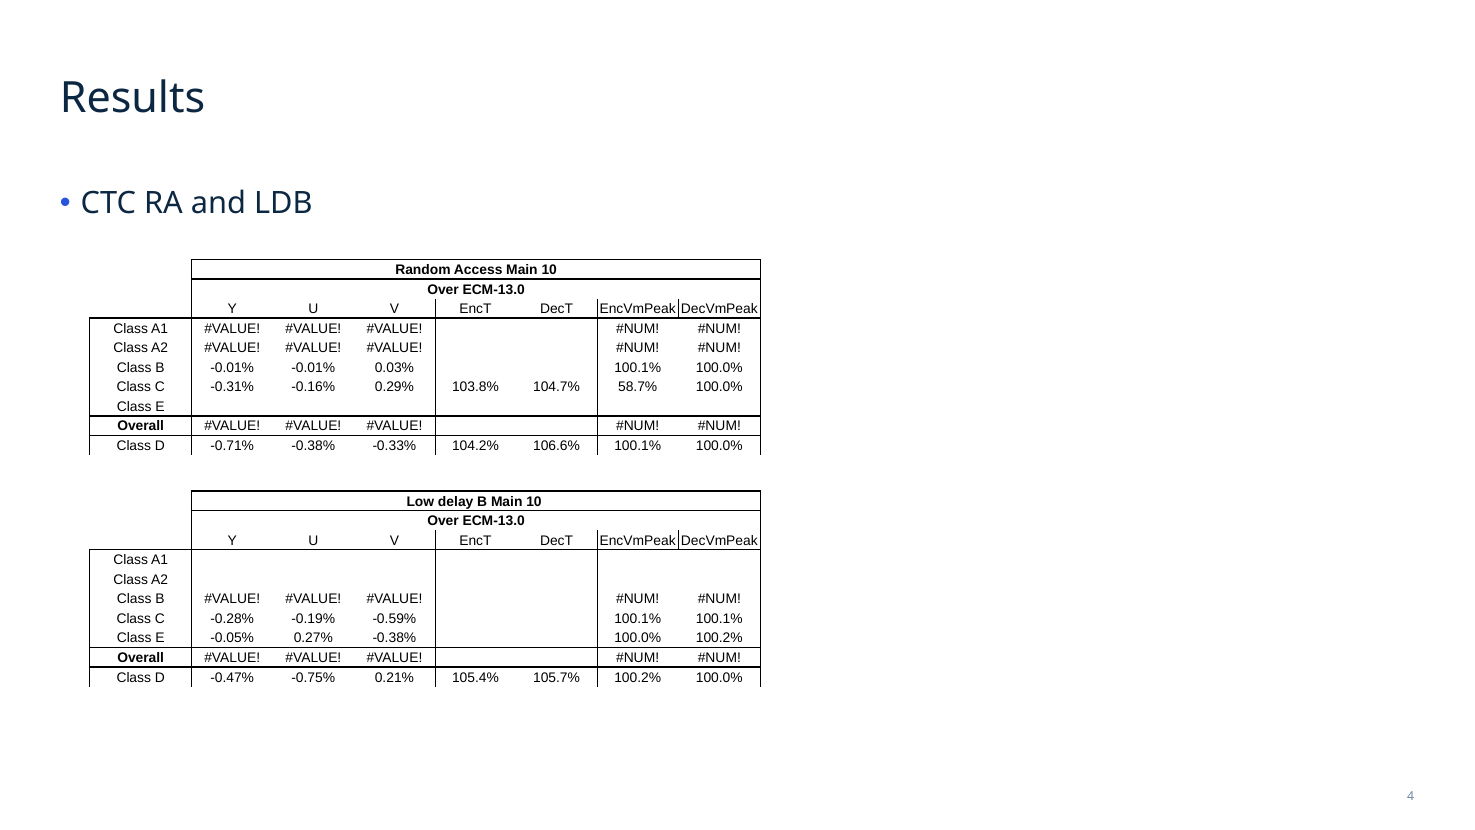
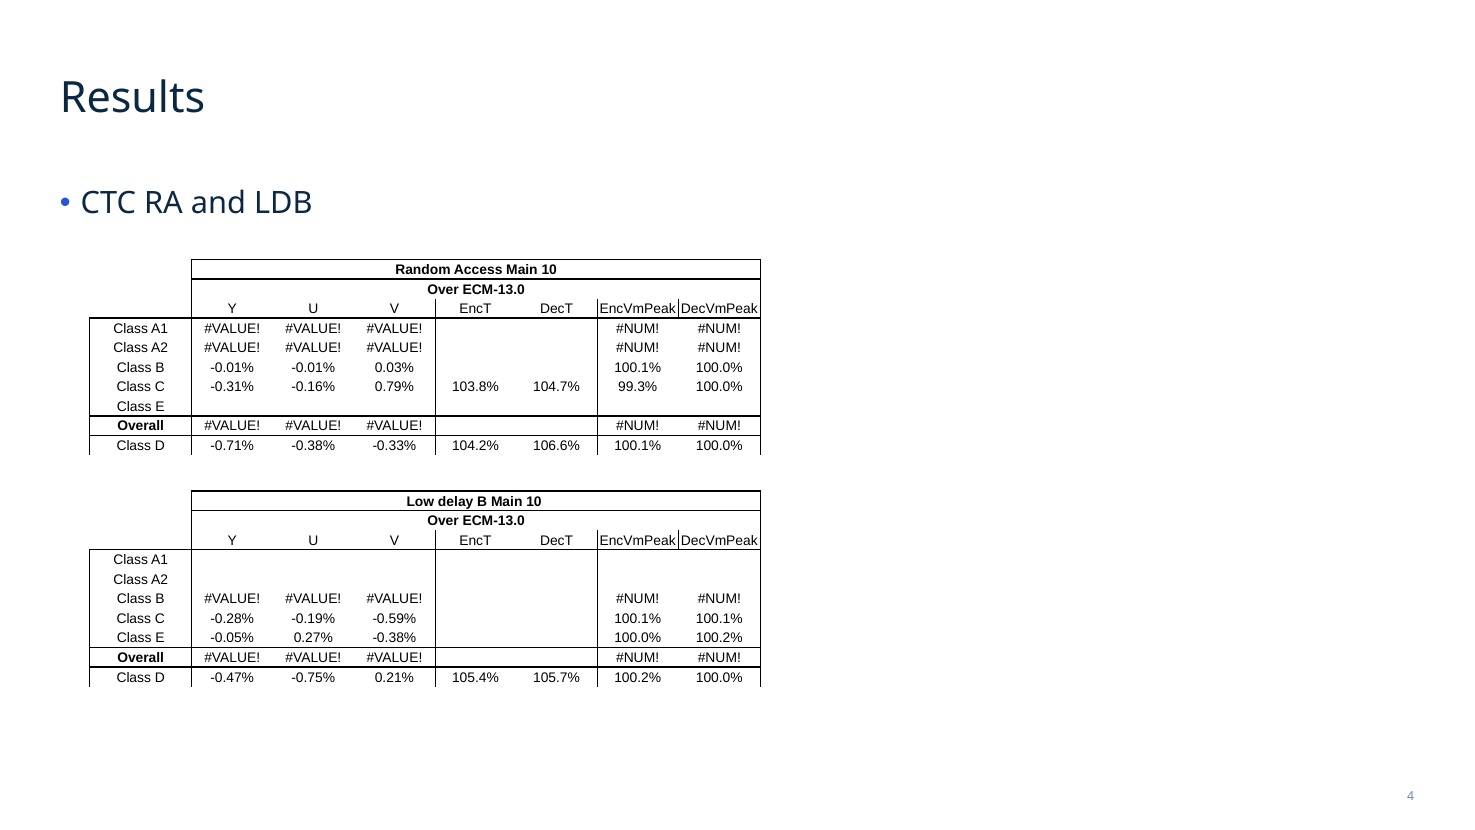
0.29%: 0.29% -> 0.79%
58.7%: 58.7% -> 99.3%
